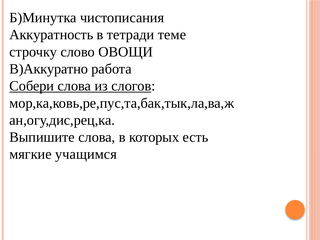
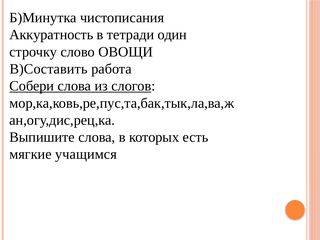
теме: теме -> один
В)Аккуратно: В)Аккуратно -> В)Составить
